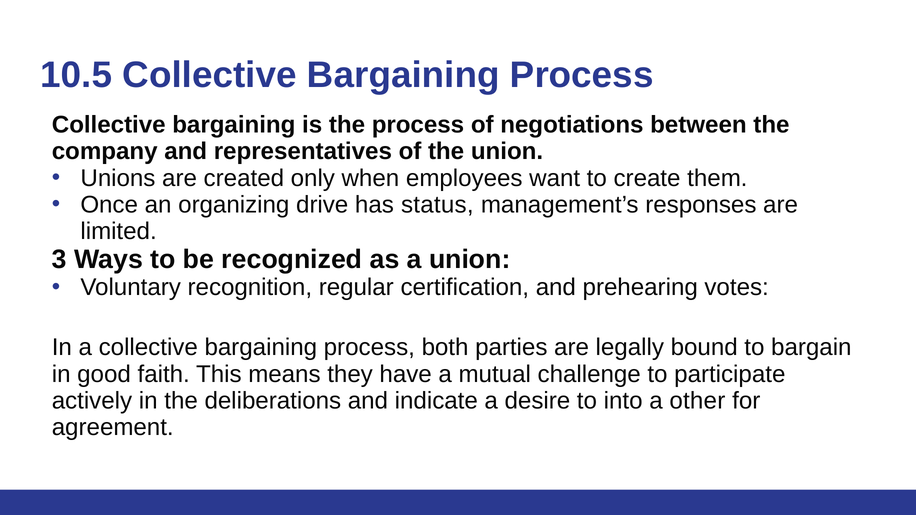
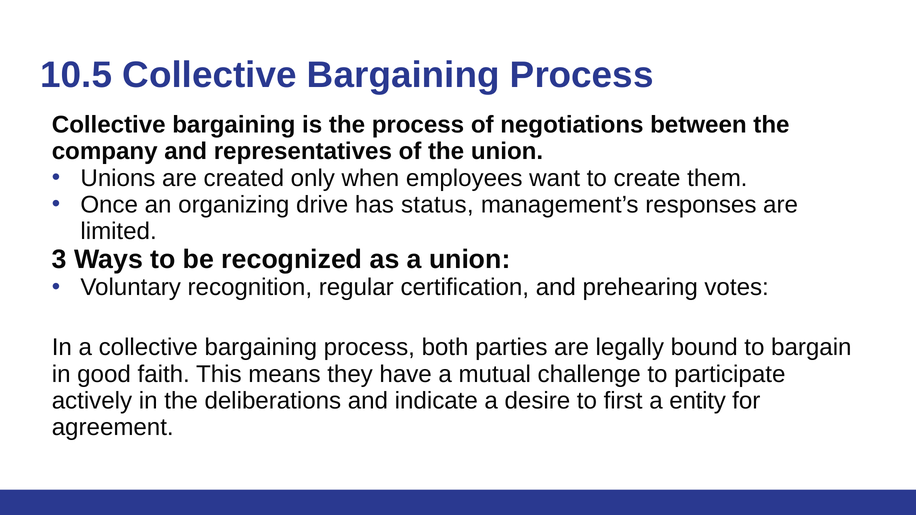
into: into -> first
other: other -> entity
